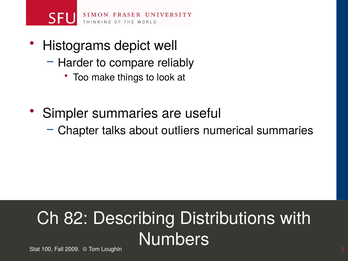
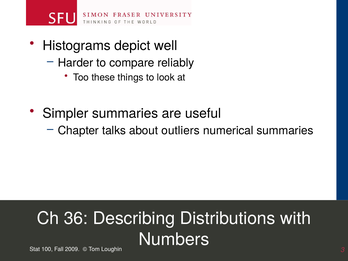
make: make -> these
82: 82 -> 36
